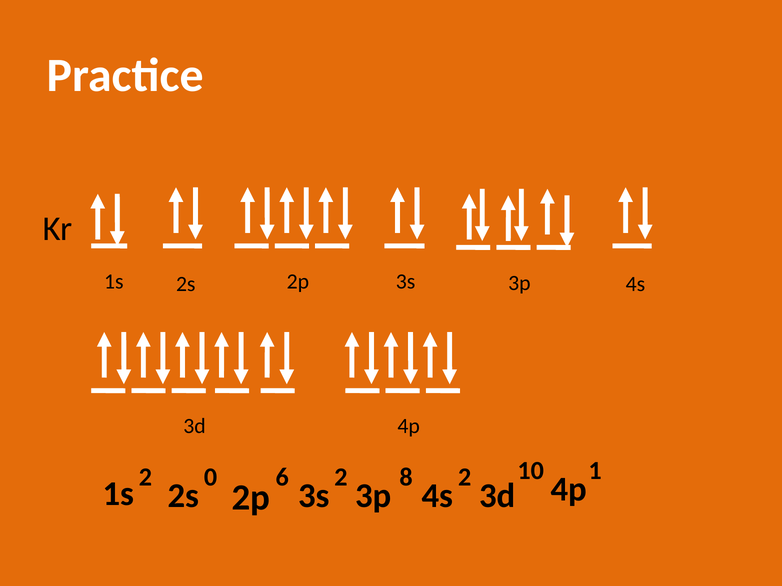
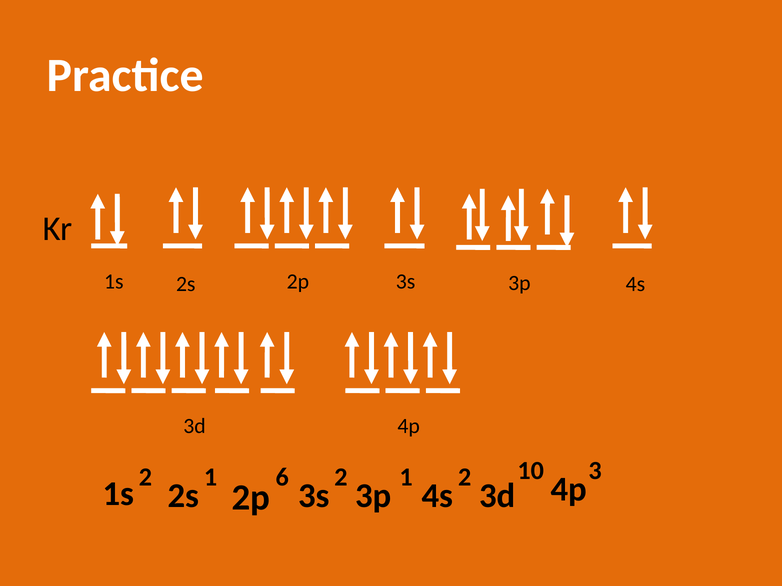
2 0: 0 -> 1
6 8: 8 -> 1
1: 1 -> 3
